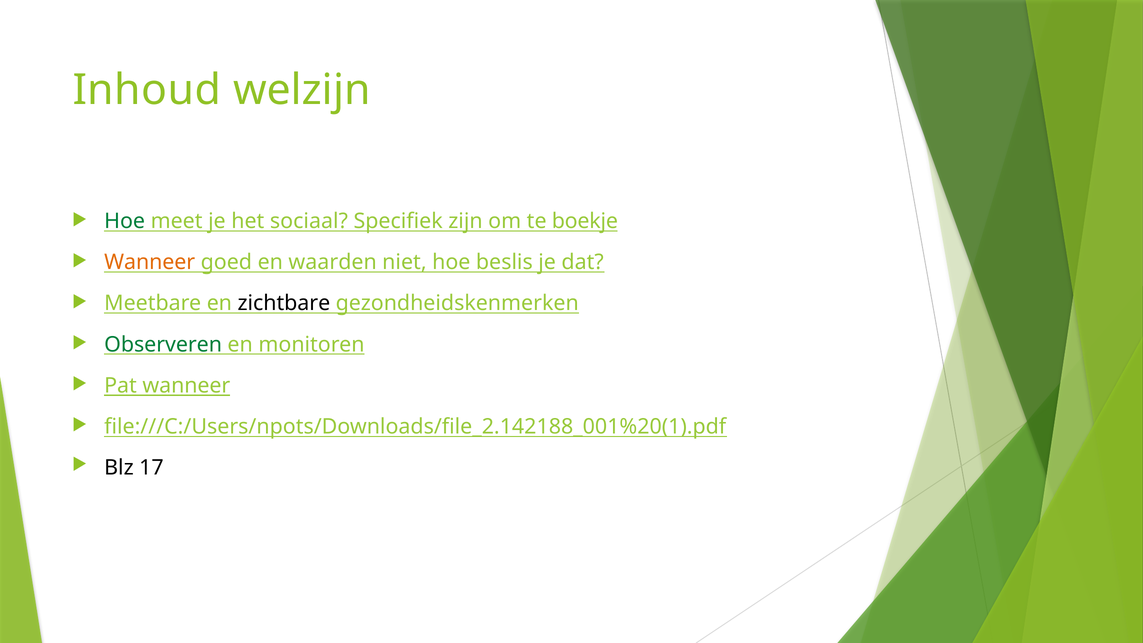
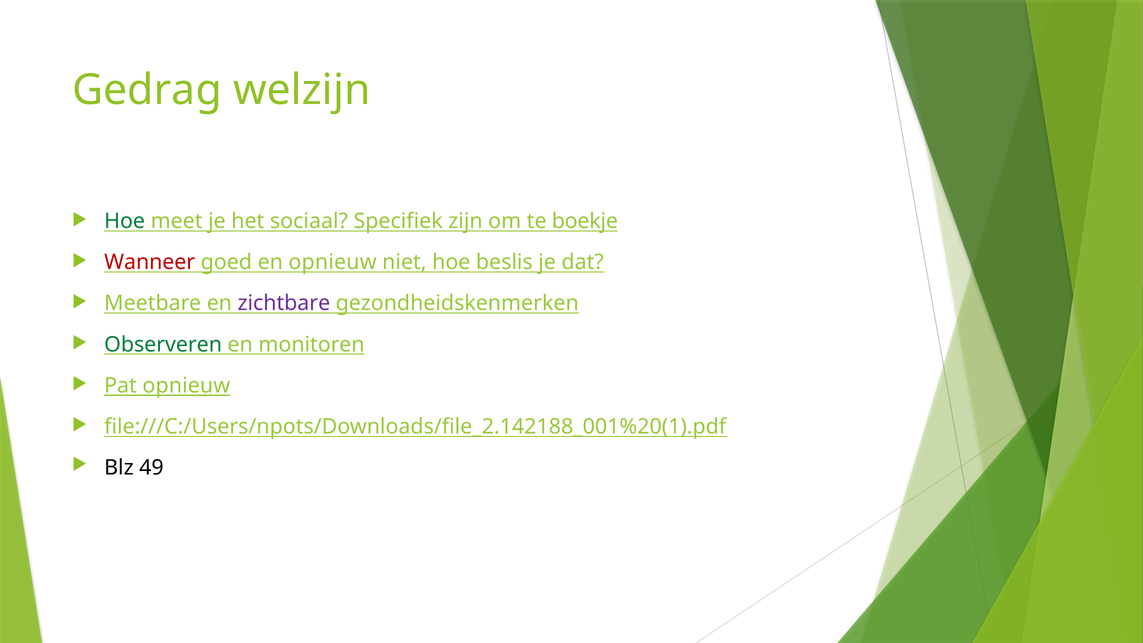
Inhoud: Inhoud -> Gedrag
Wanneer at (150, 262) colour: orange -> red
en waarden: waarden -> opnieuw
zichtbare colour: black -> purple
Pat wanneer: wanneer -> opnieuw
17: 17 -> 49
